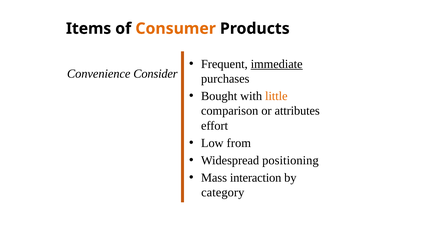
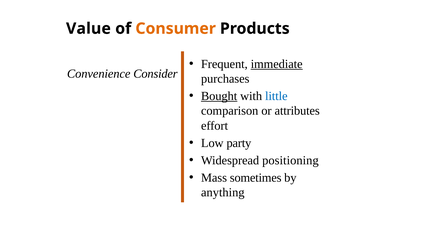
Items: Items -> Value
Bought underline: none -> present
little colour: orange -> blue
from: from -> party
interaction: interaction -> sometimes
category: category -> anything
